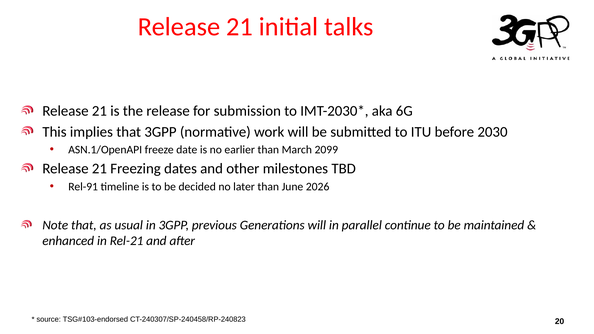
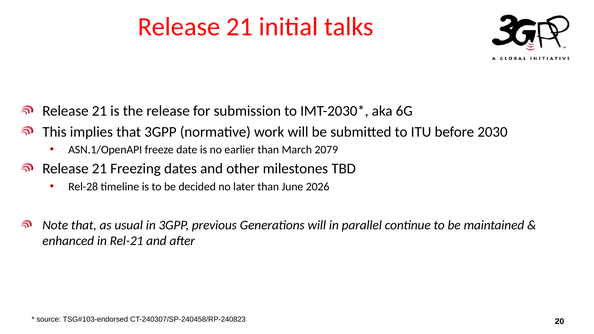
2099: 2099 -> 2079
Rel-91: Rel-91 -> Rel-28
